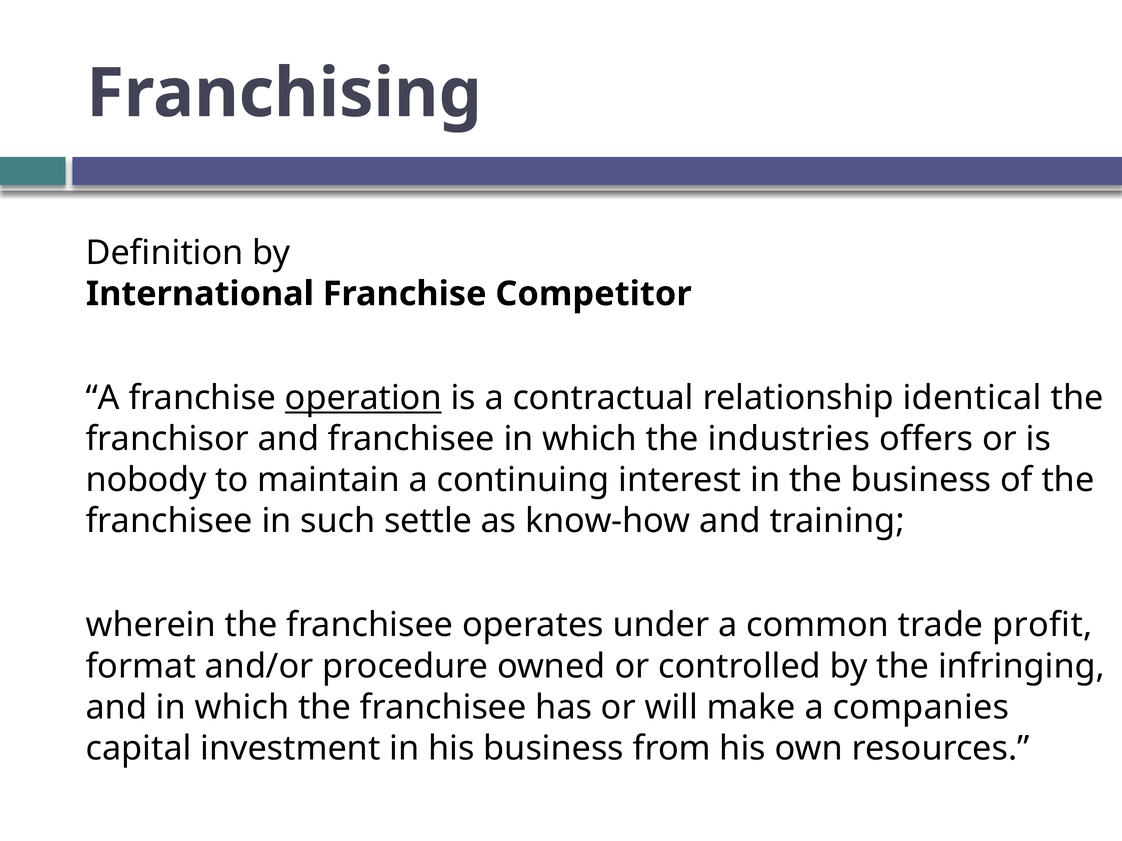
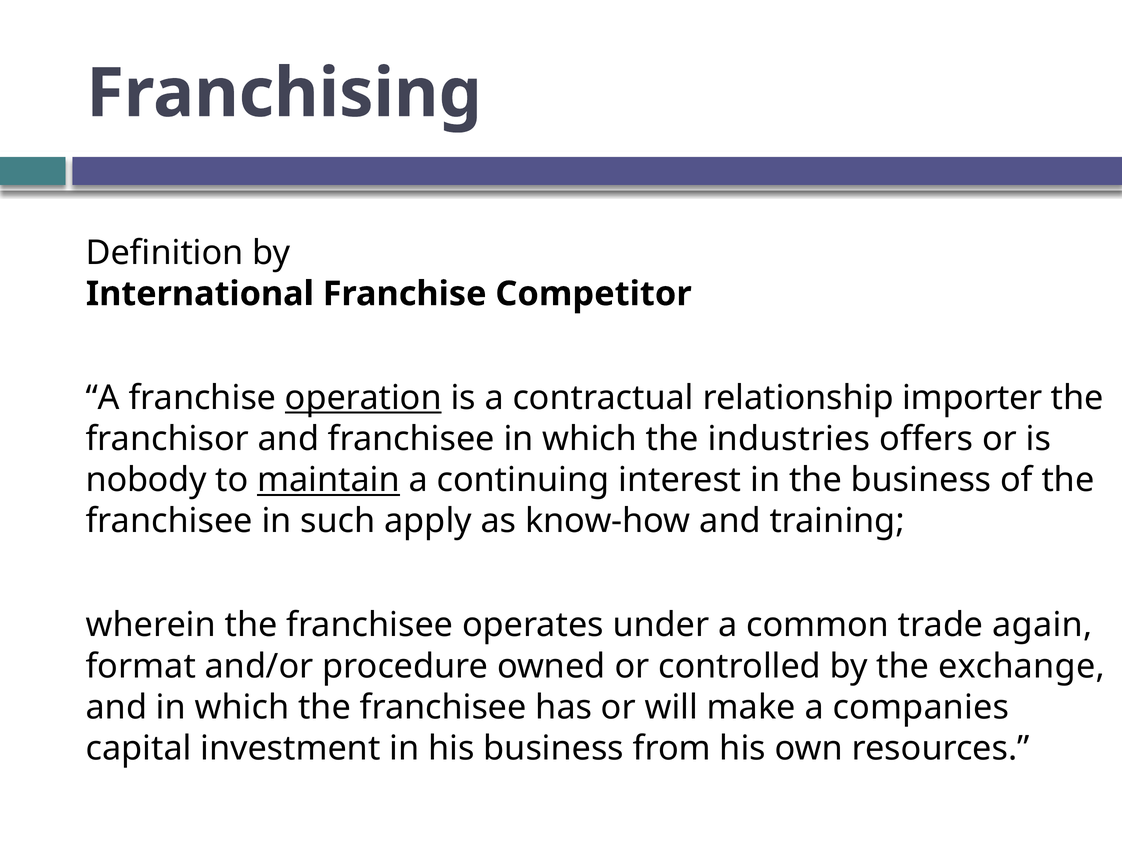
identical: identical -> importer
maintain underline: none -> present
settle: settle -> apply
profit: profit -> again
infringing: infringing -> exchange
